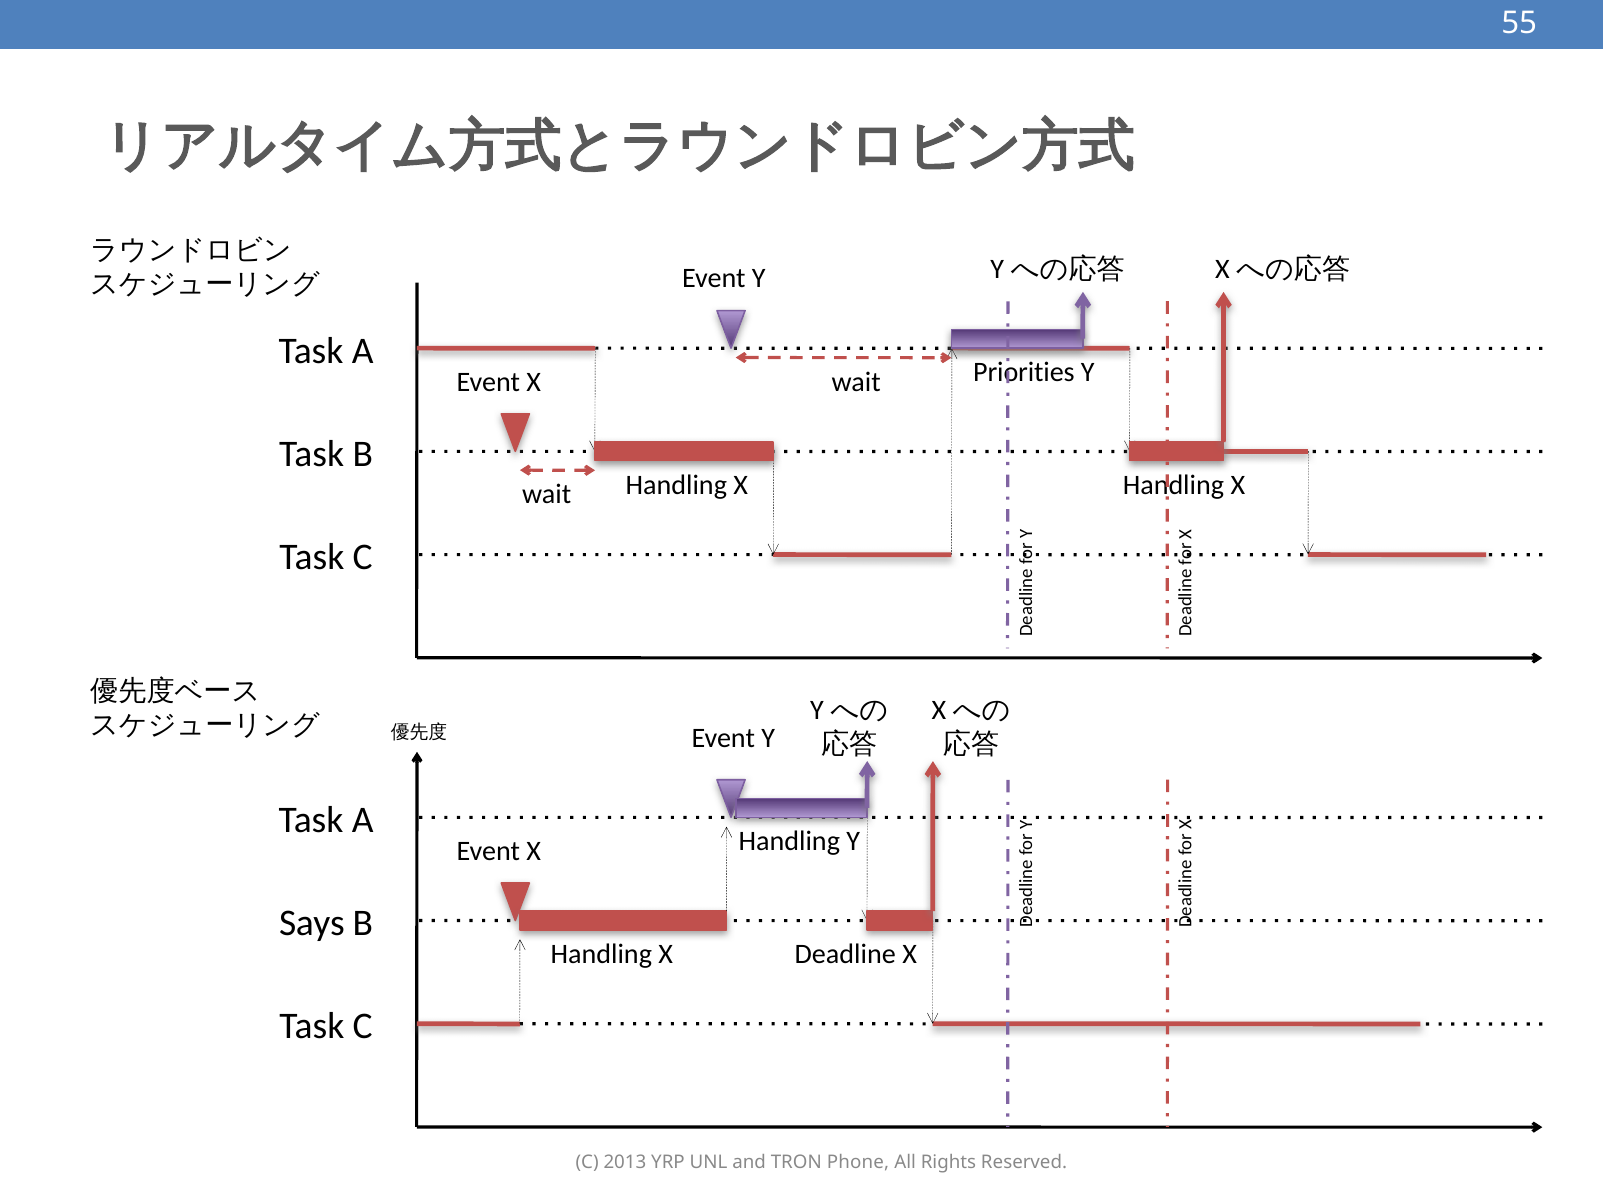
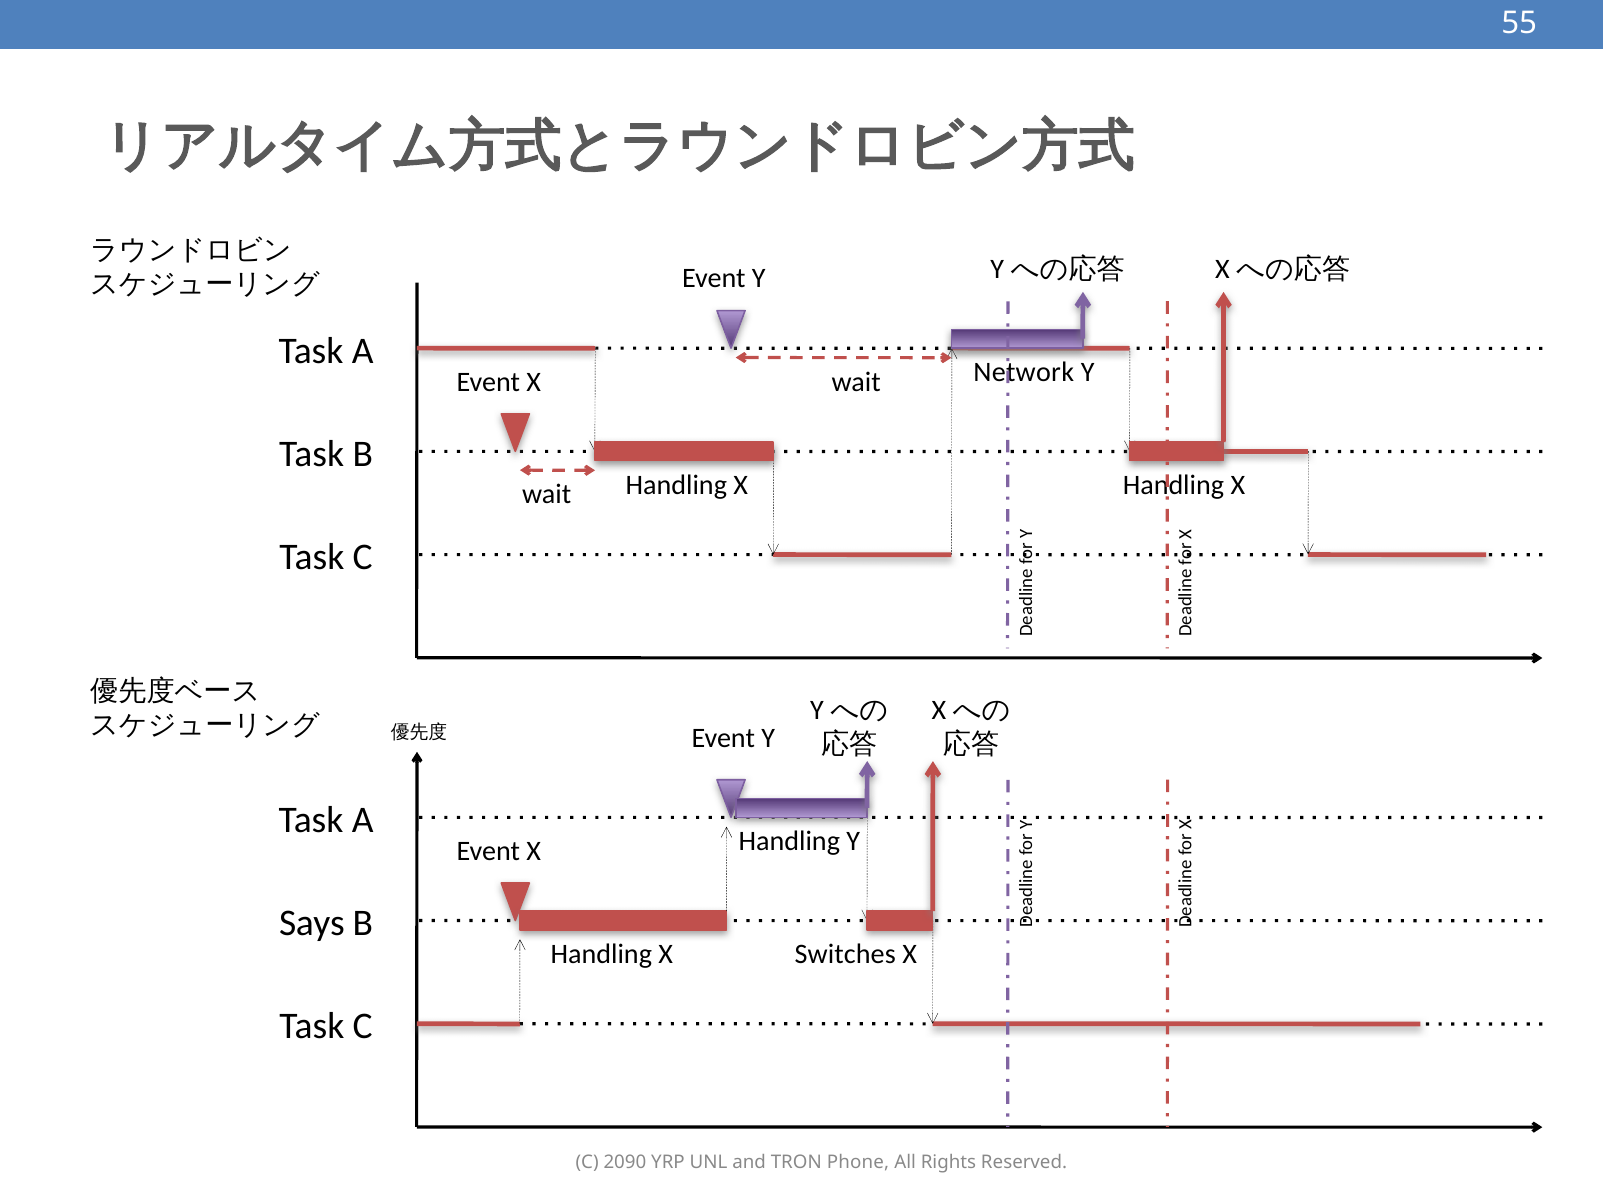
Priorities: Priorities -> Network
Deadline: Deadline -> Switches
2013: 2013 -> 2090
